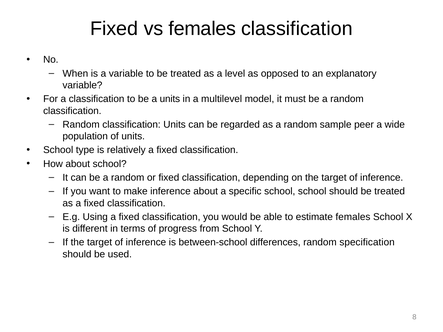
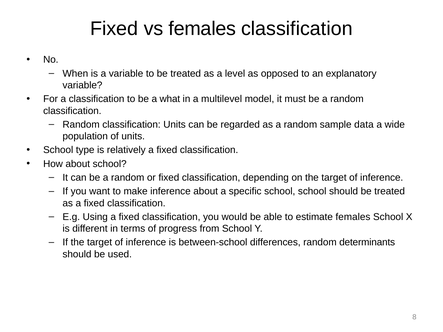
a units: units -> what
peer: peer -> data
specification: specification -> determinants
